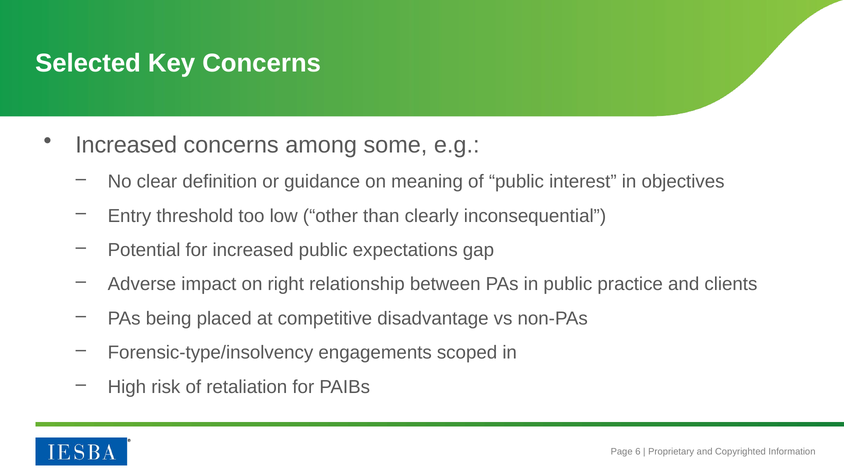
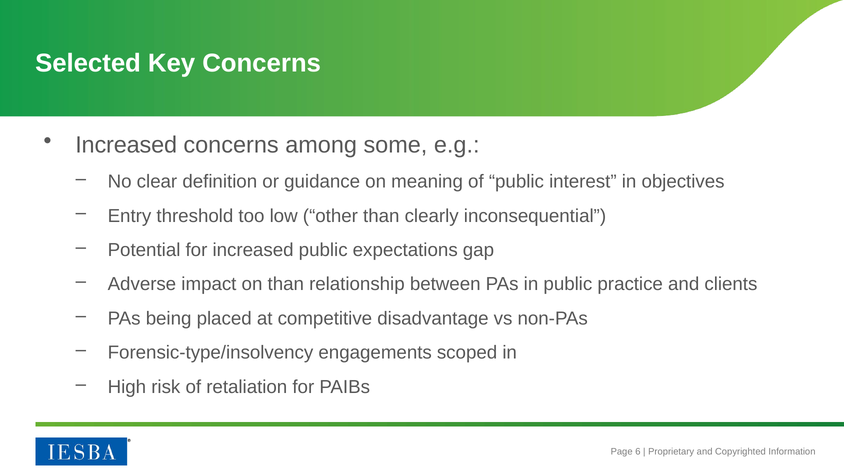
on right: right -> than
